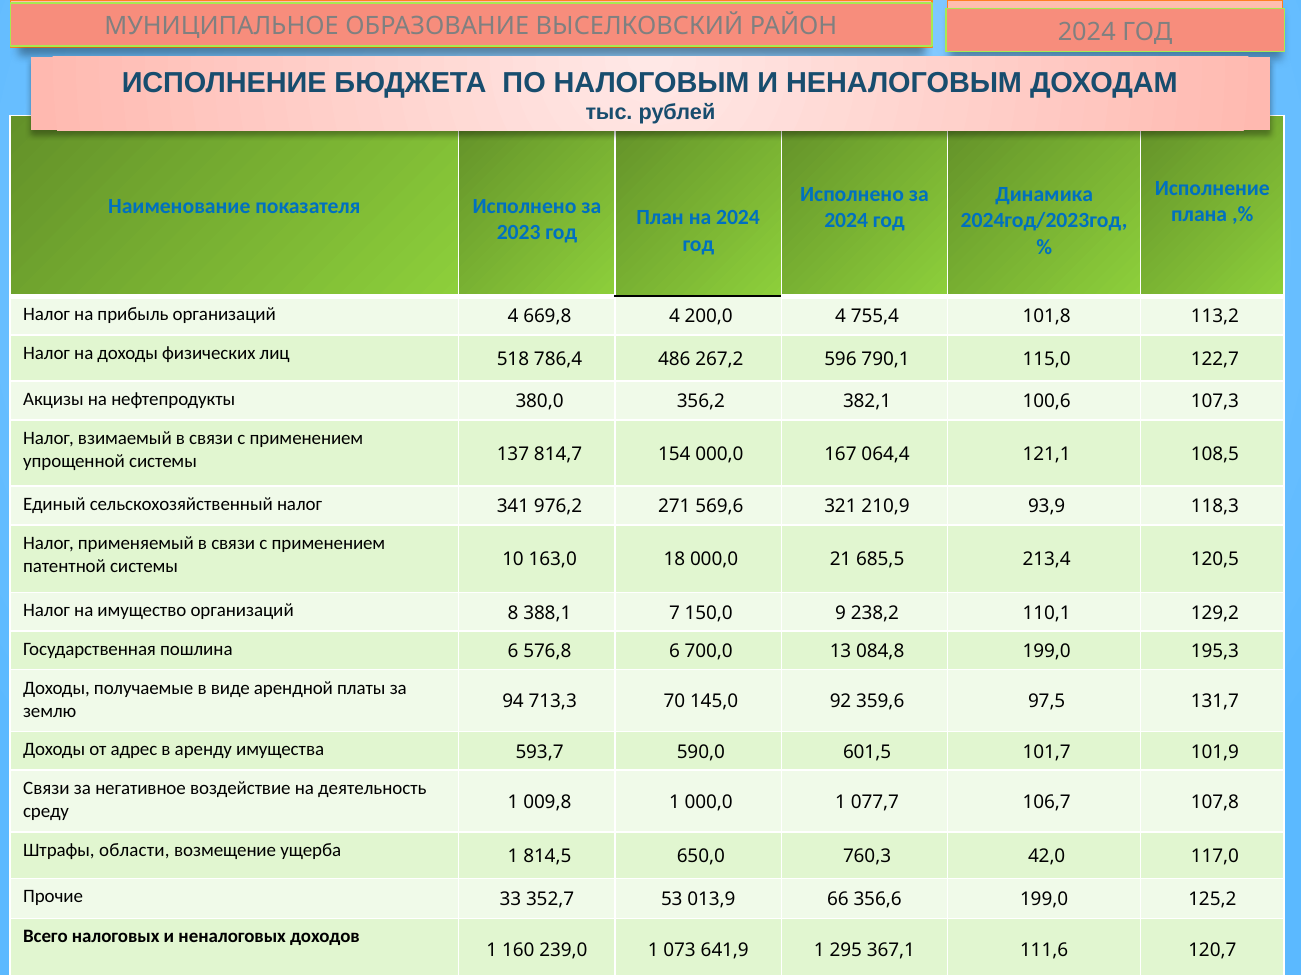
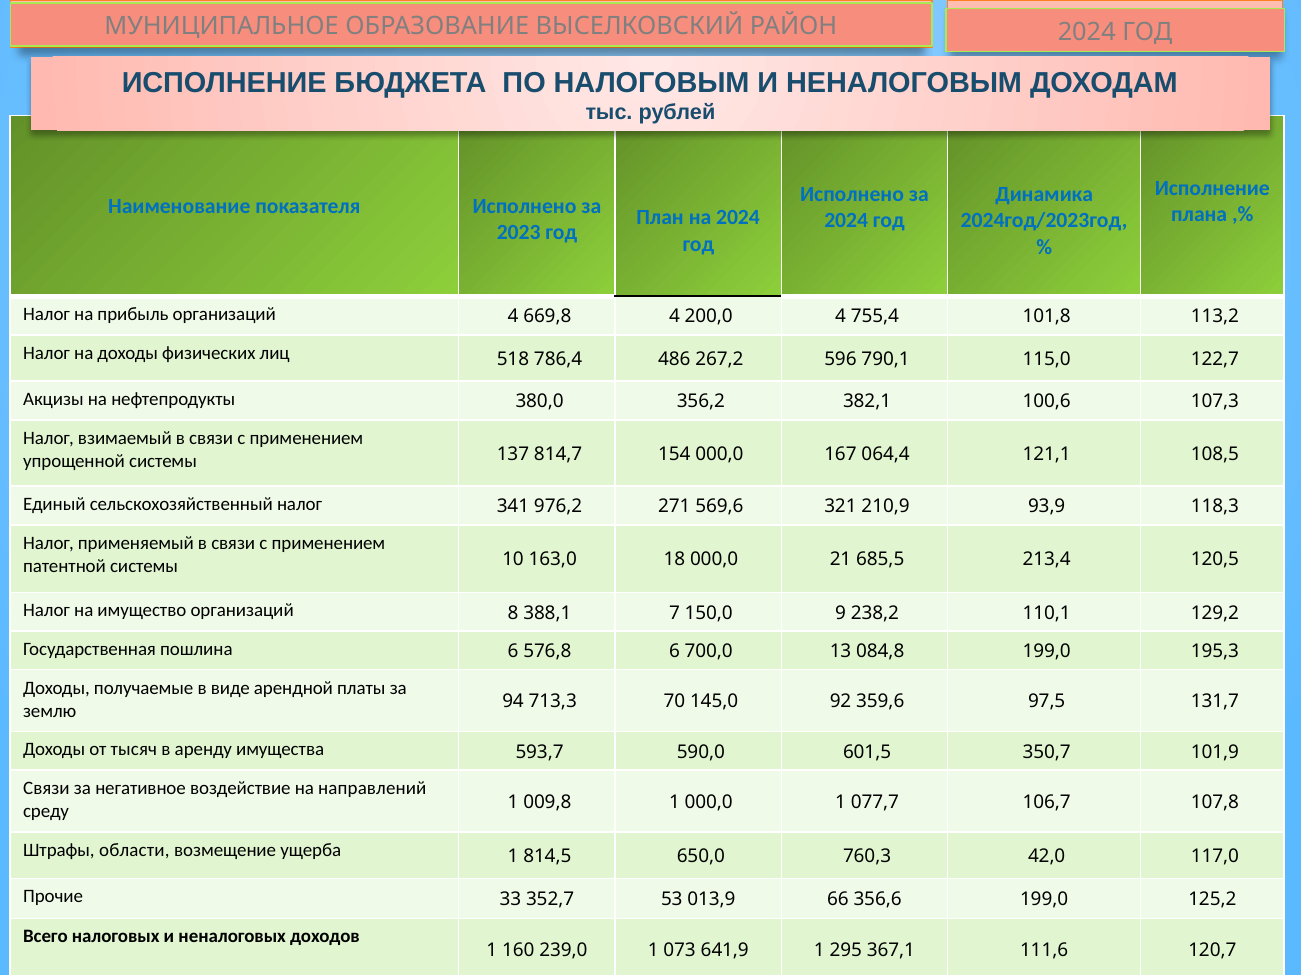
адрес: адрес -> тысяч
101,7: 101,7 -> 350,7
деятельность: деятельность -> направлений
